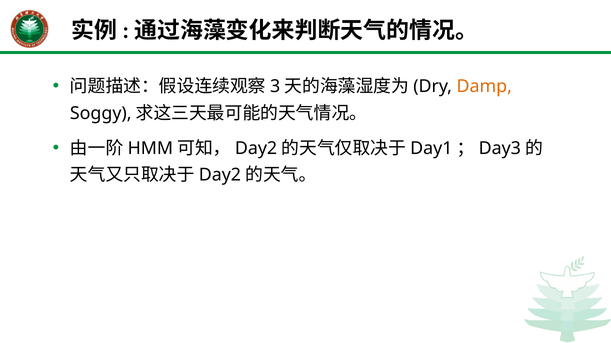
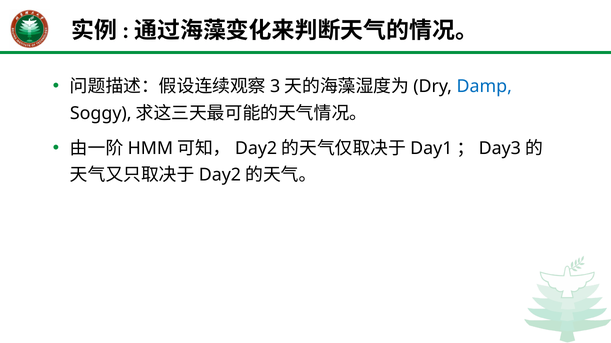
Damp colour: orange -> blue
